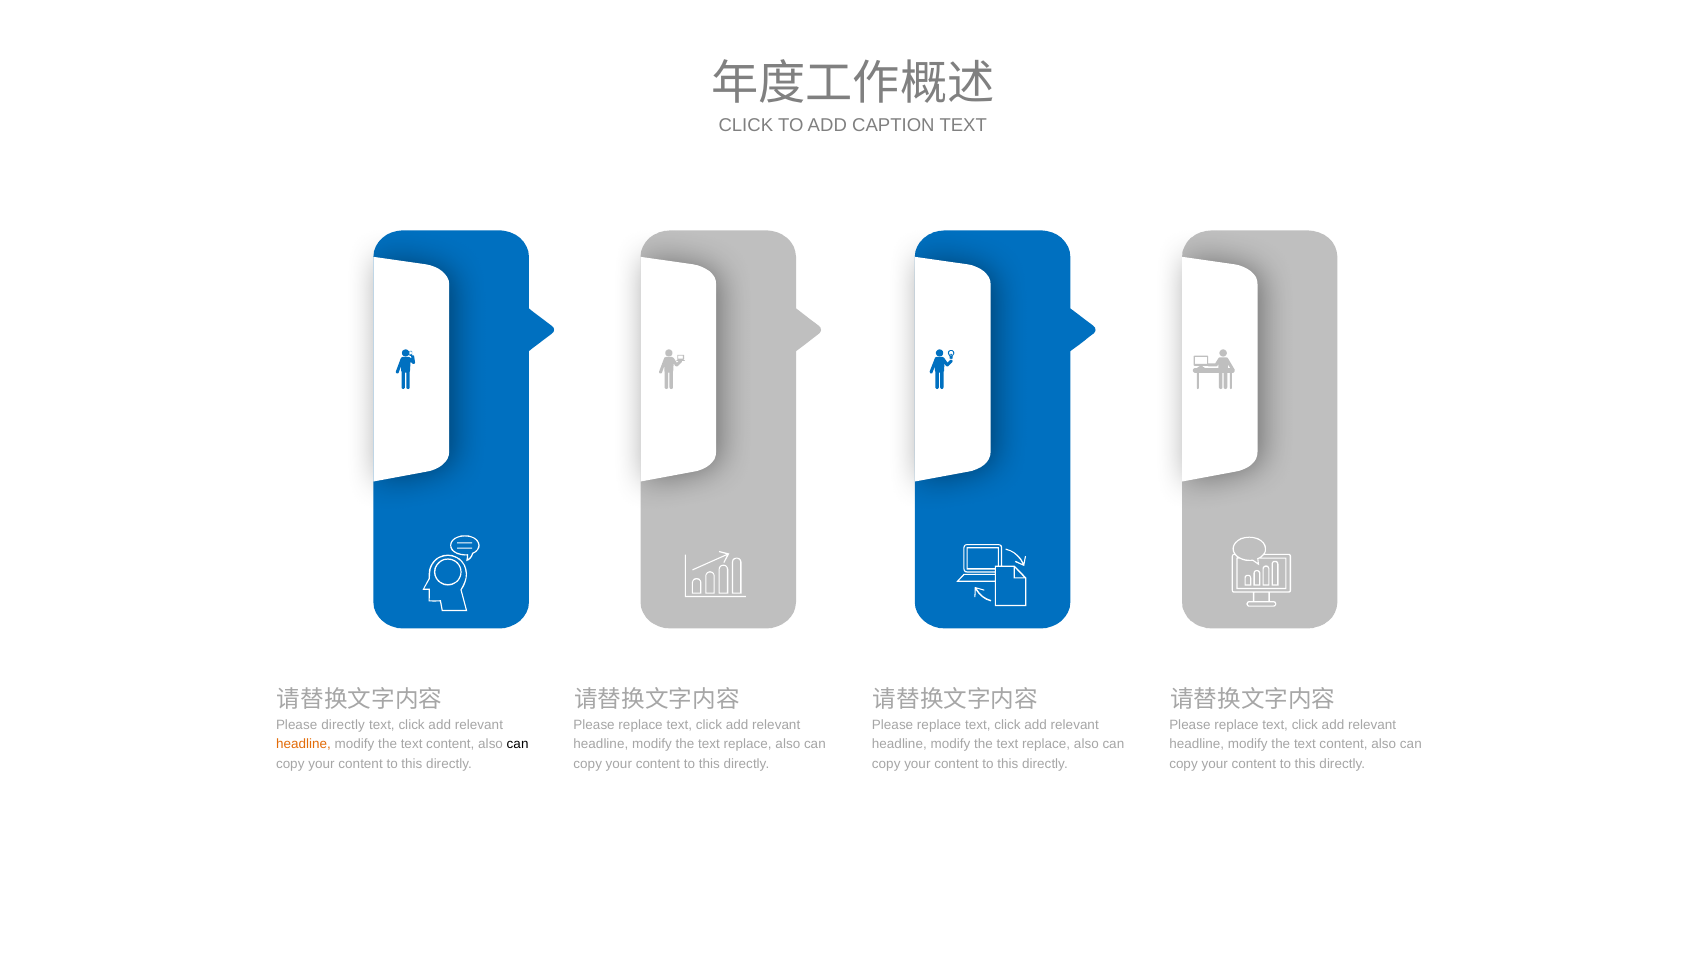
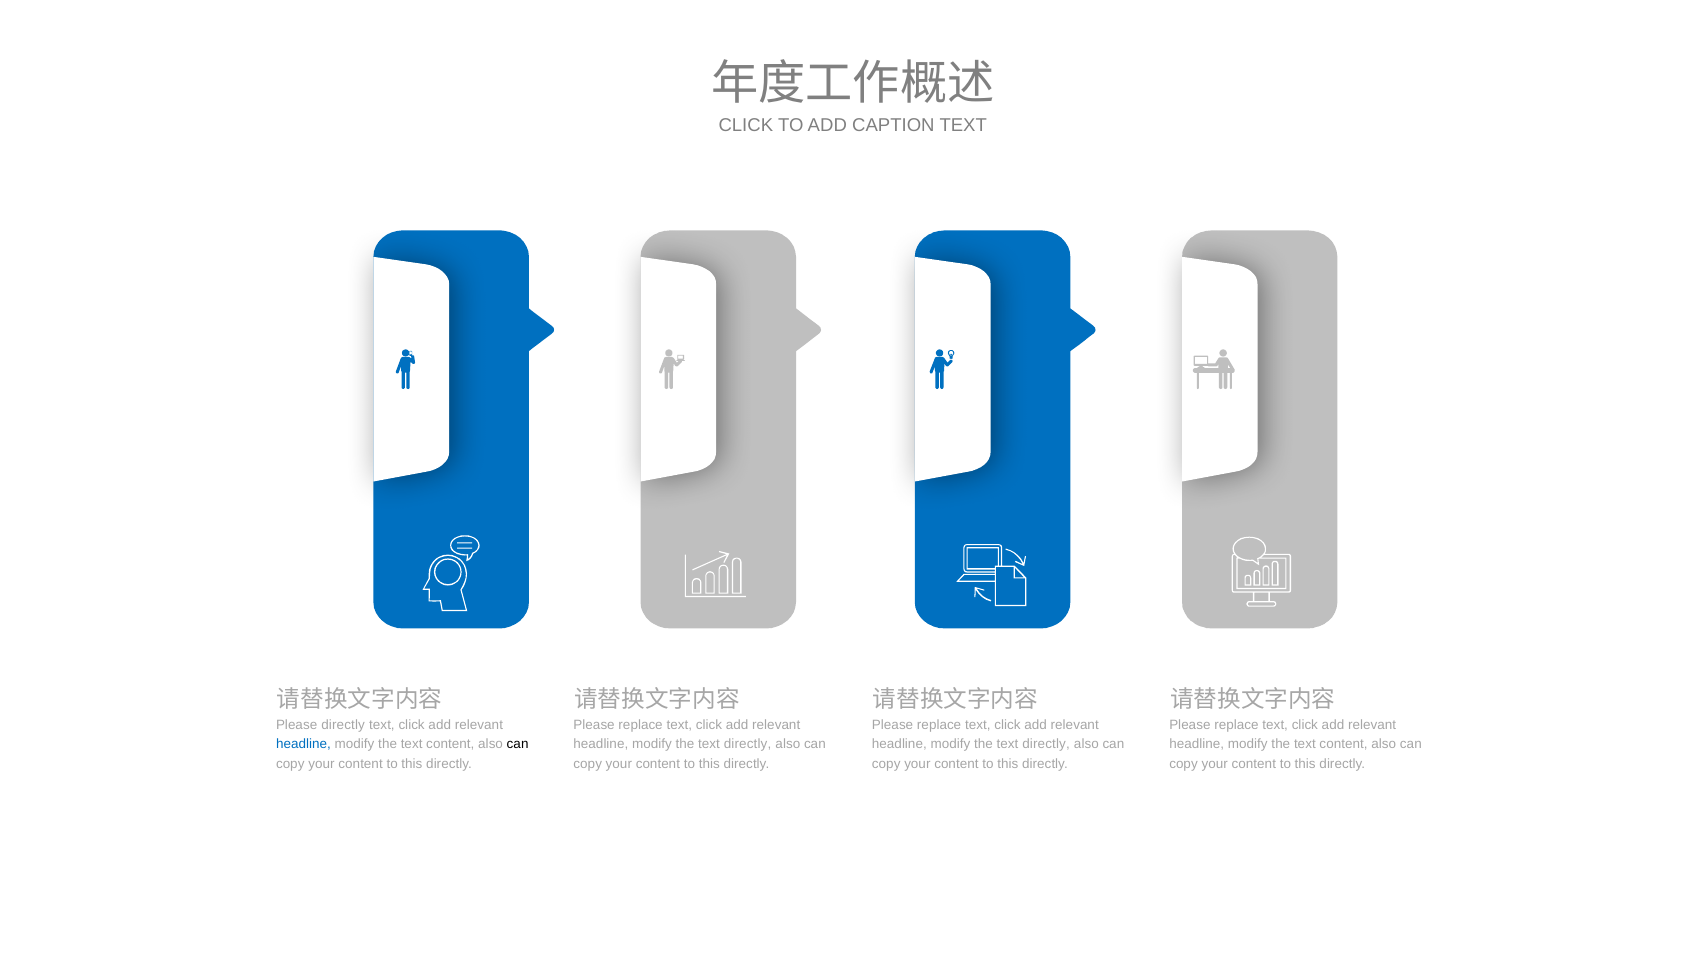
headline at (303, 744) colour: orange -> blue
replace at (748, 744): replace -> directly
replace at (1046, 744): replace -> directly
